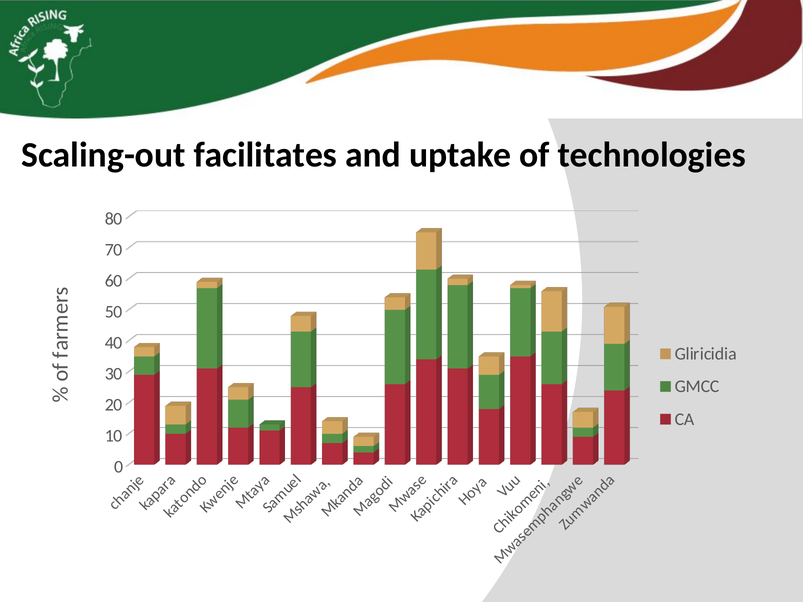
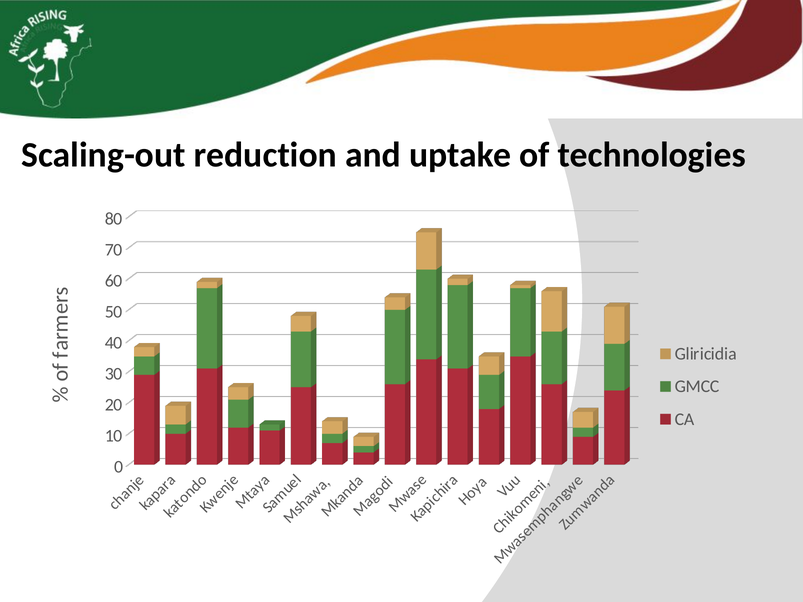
facilitates: facilitates -> reduction
